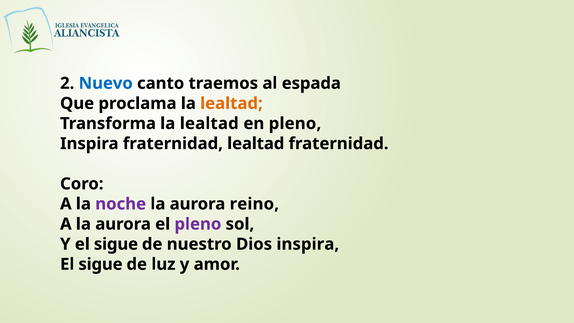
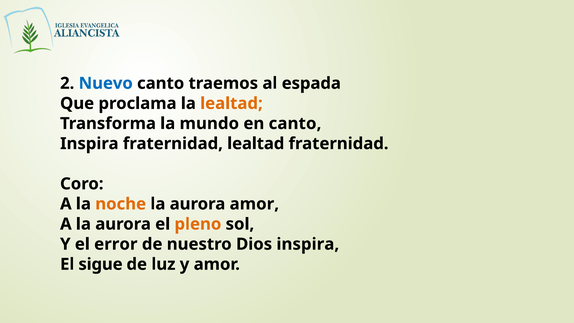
Transforma la lealtad: lealtad -> mundo
en pleno: pleno -> canto
noche colour: purple -> orange
aurora reino: reino -> amor
pleno at (198, 224) colour: purple -> orange
Y el sigue: sigue -> error
